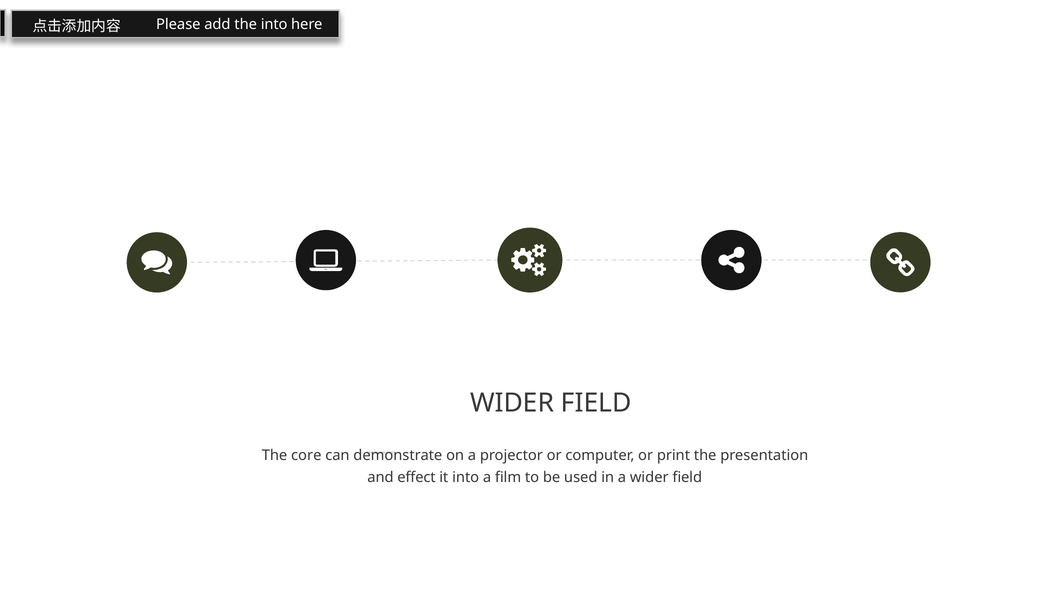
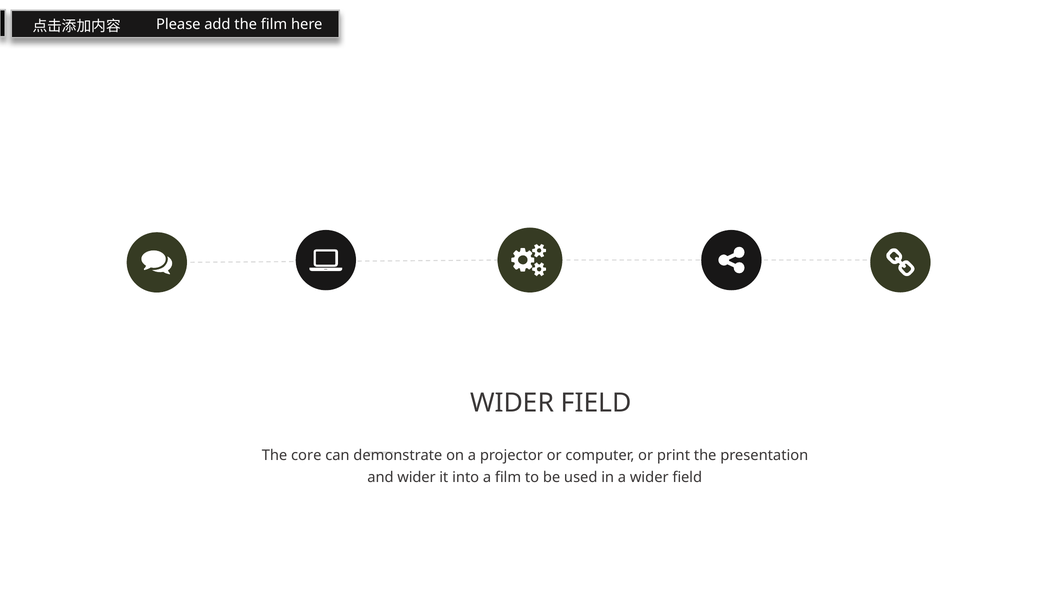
the into: into -> film
and effect: effect -> wider
